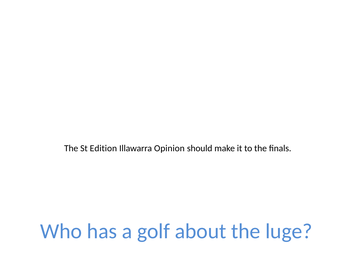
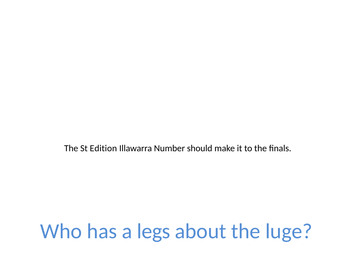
Opinion: Opinion -> Number
golf: golf -> legs
